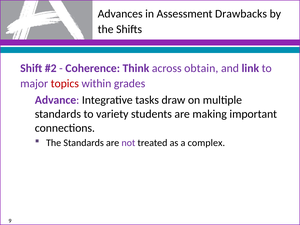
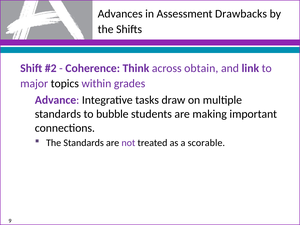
topics colour: red -> black
variety: variety -> bubble
complex: complex -> scorable
